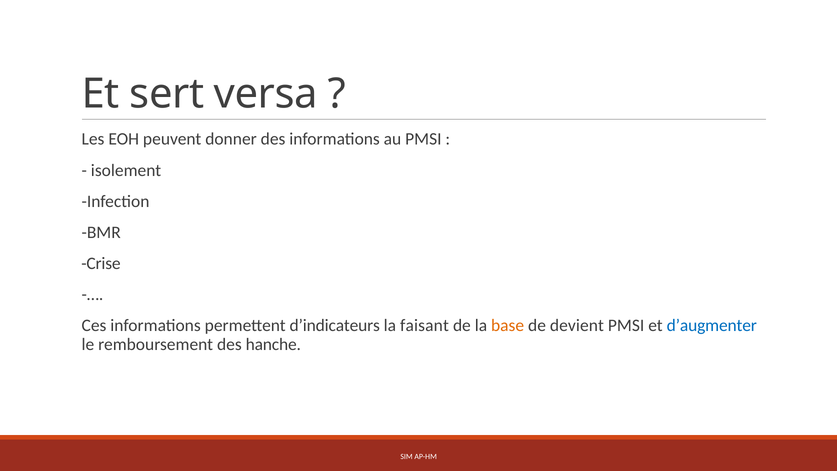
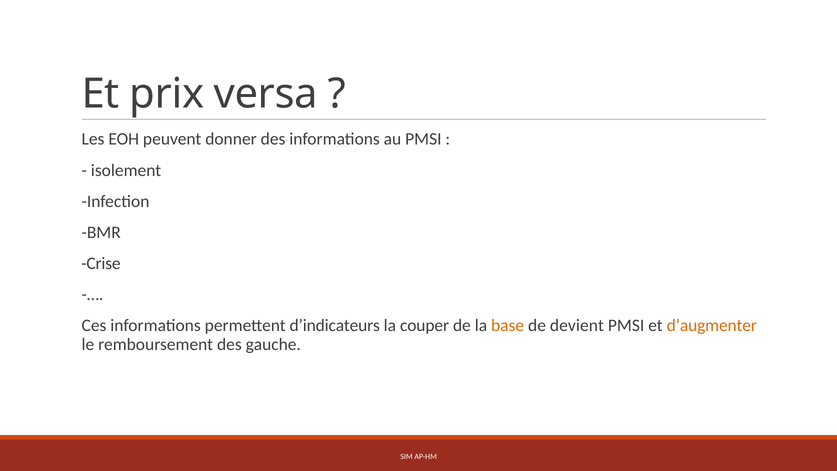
sert: sert -> prix
faisant: faisant -> couper
d’augmenter colour: blue -> orange
hanche: hanche -> gauche
